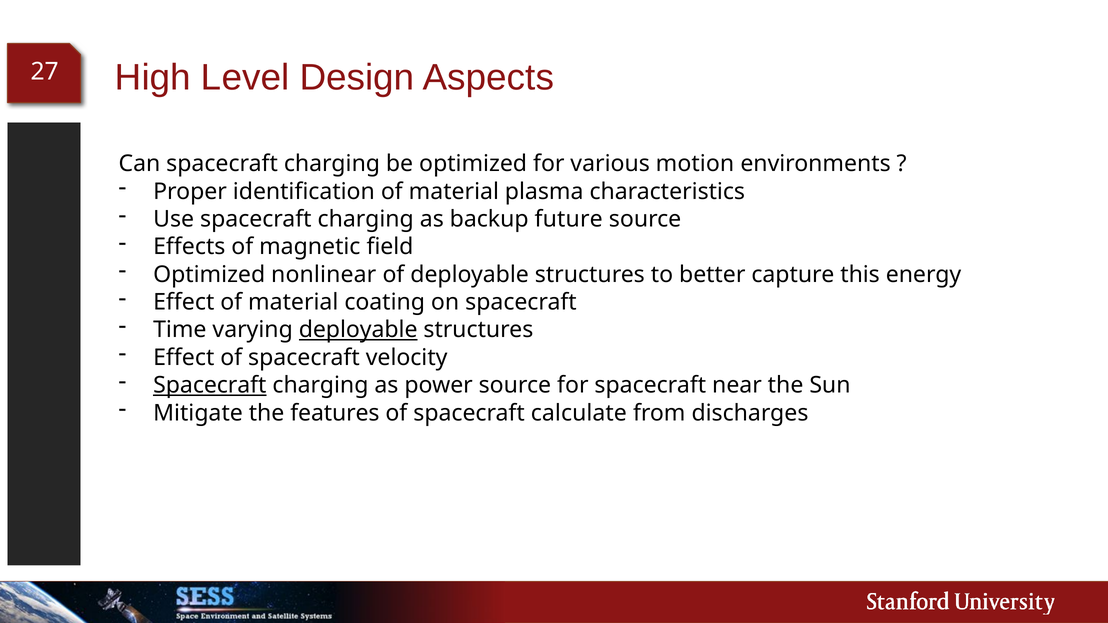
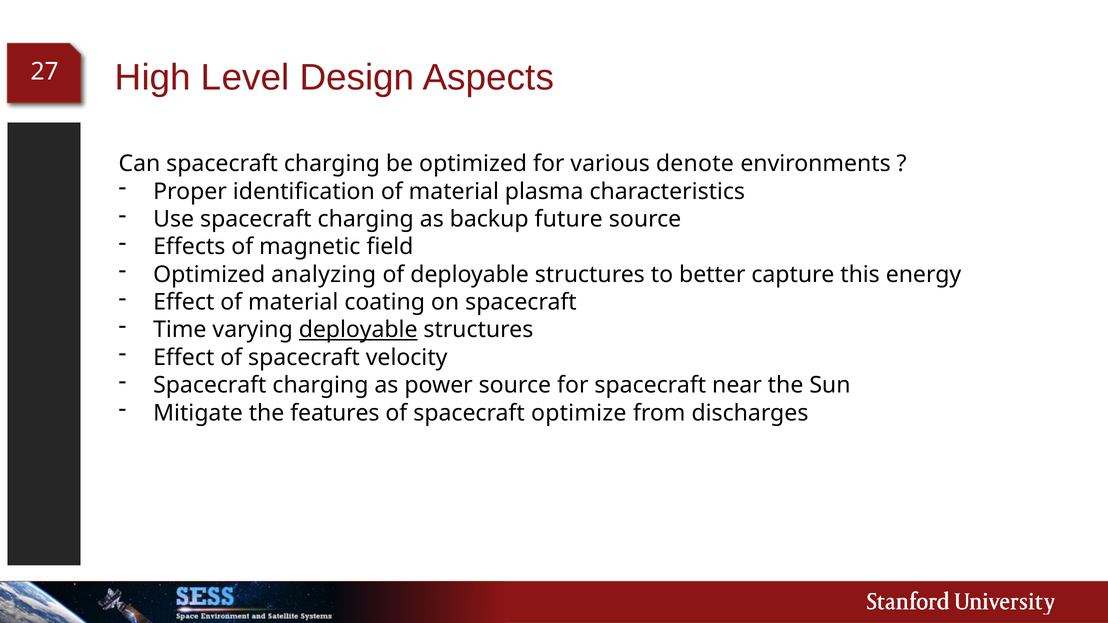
motion: motion -> denote
nonlinear: nonlinear -> analyzing
Spacecraft at (210, 385) underline: present -> none
calculate: calculate -> optimize
